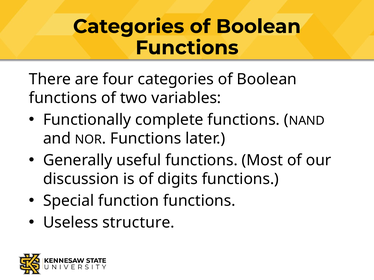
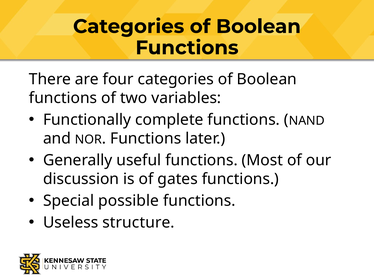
digits: digits -> gates
function: function -> possible
